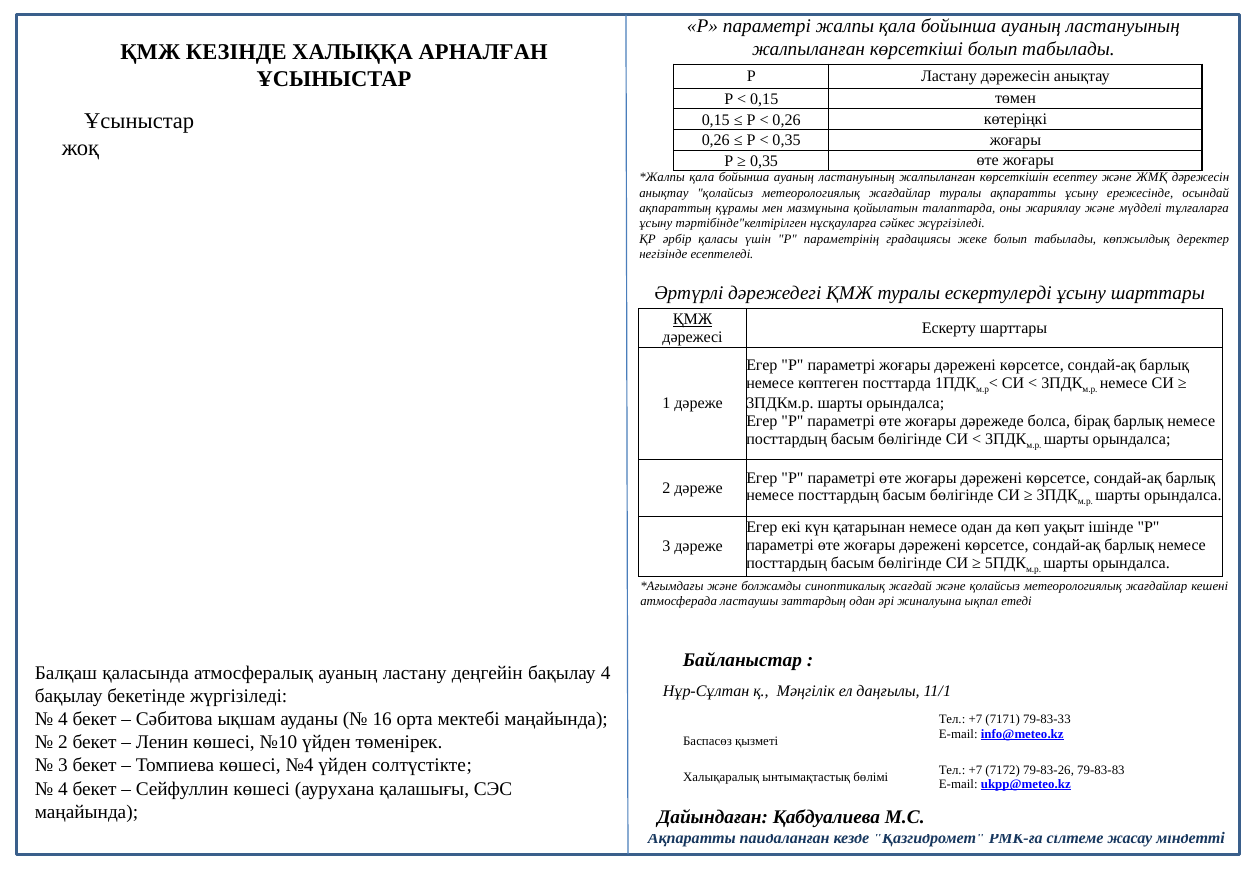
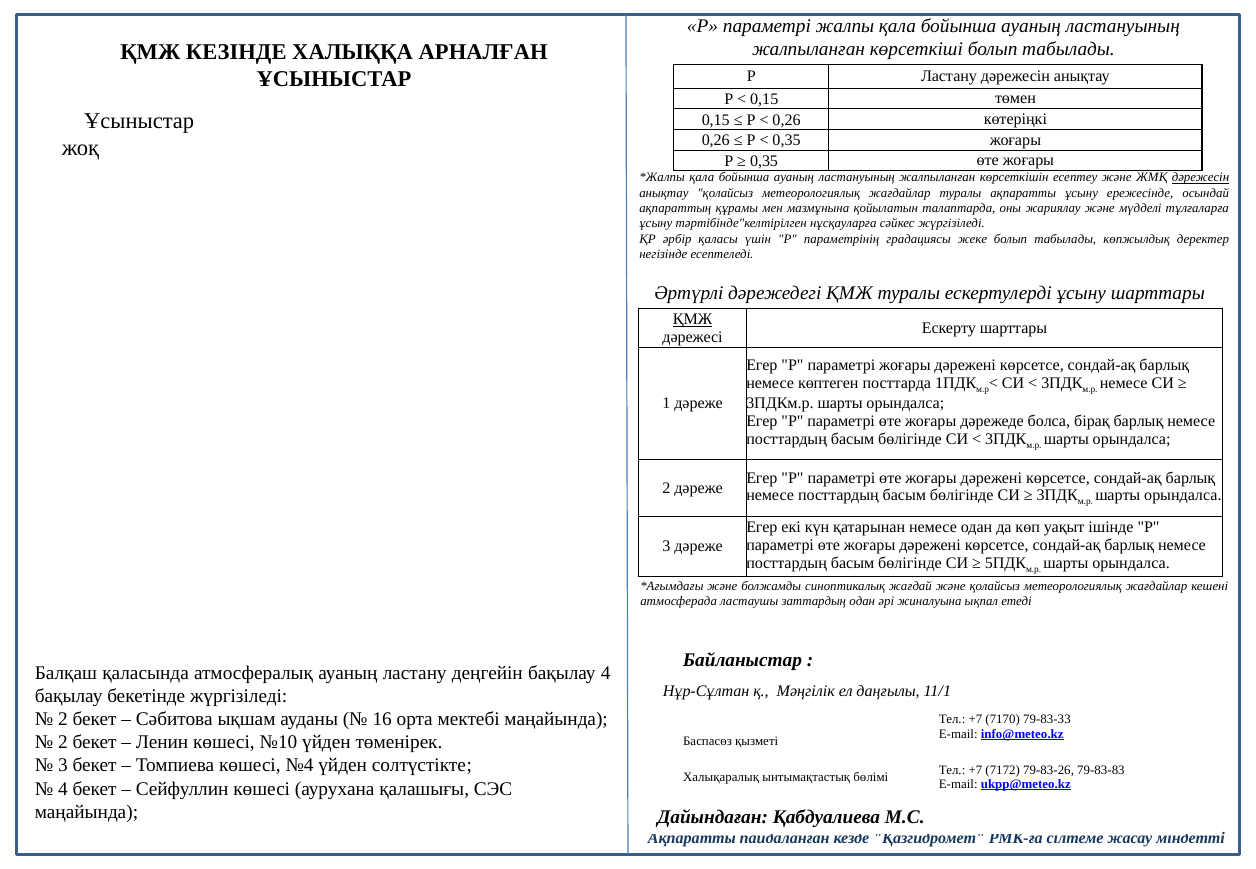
дәрежесін at (1200, 178) underline: none -> present
4 at (63, 720): 4 -> 2
7171: 7171 -> 7170
